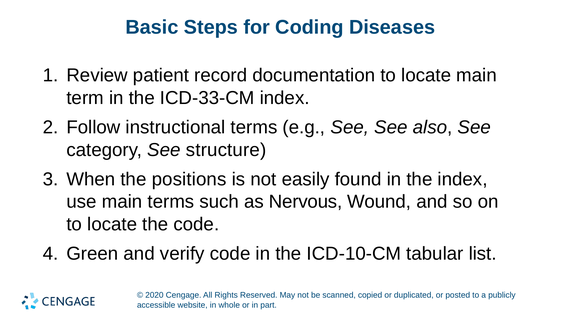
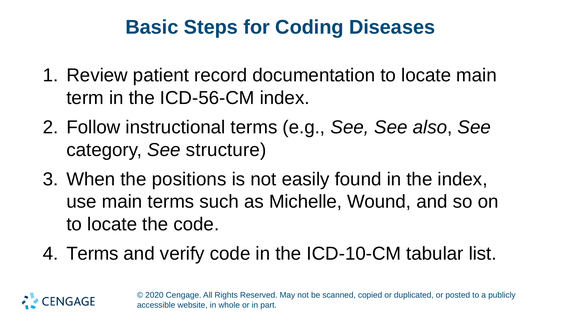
ICD-33-CM: ICD-33-CM -> ICD-56-CM
Nervous: Nervous -> Michelle
Green at (92, 253): Green -> Terms
